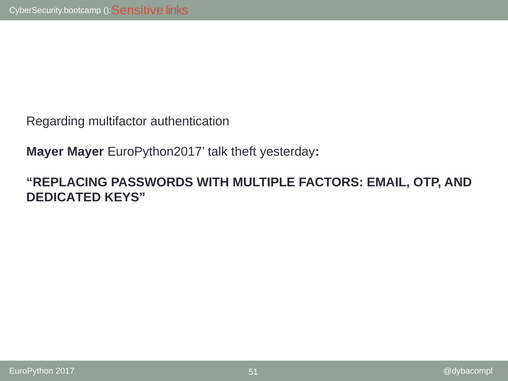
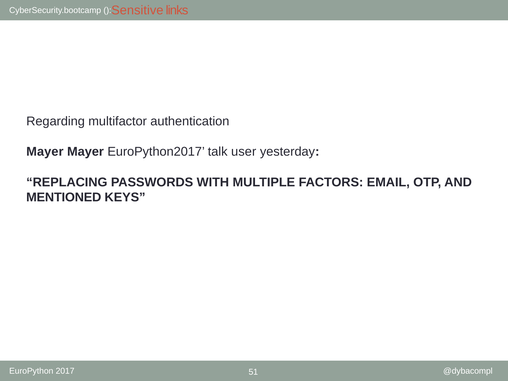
theft: theft -> user
DEDICATED: DEDICATED -> MENTIONED
